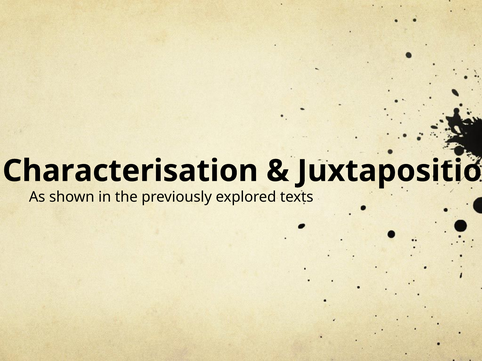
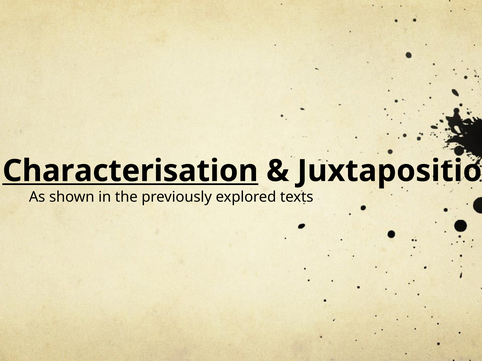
Characterisation underline: none -> present
